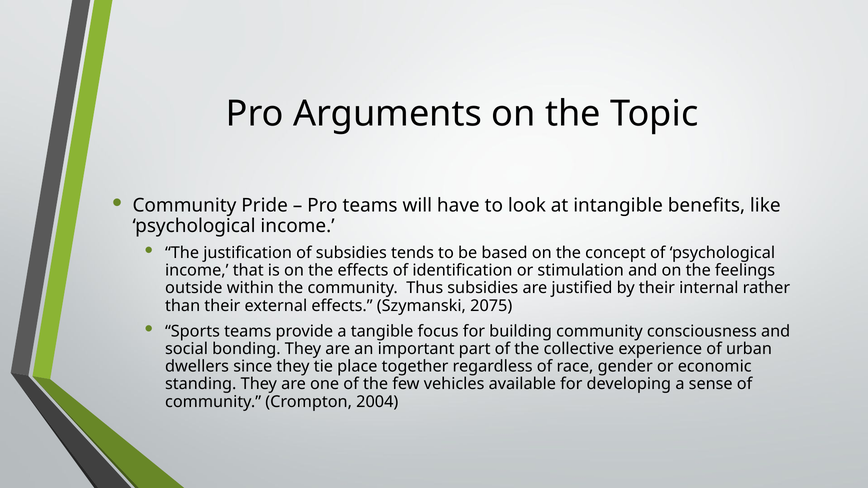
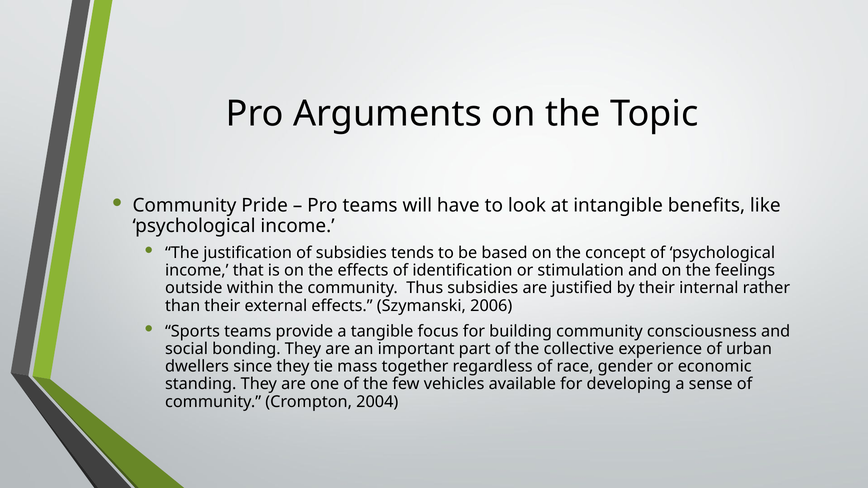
2075: 2075 -> 2006
place: place -> mass
